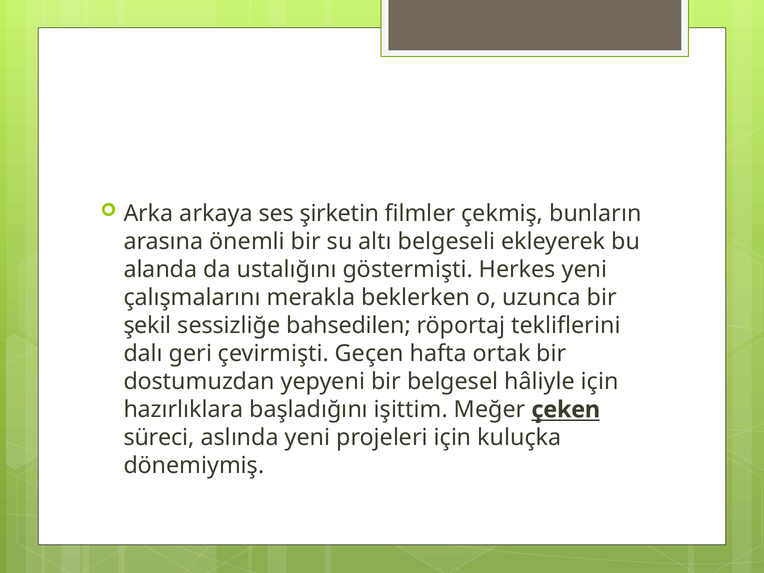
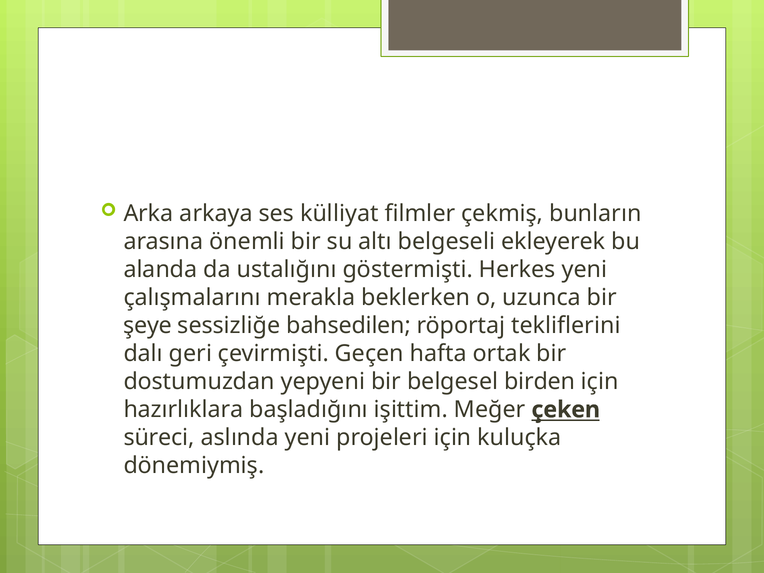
şirketin: şirketin -> külliyat
şekil: şekil -> şeye
hâliyle: hâliyle -> birden
